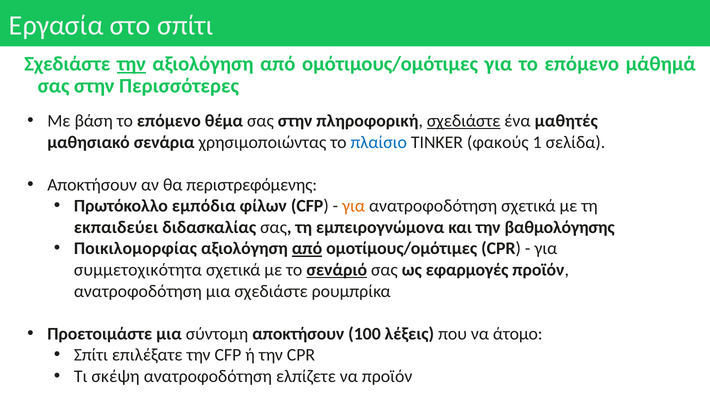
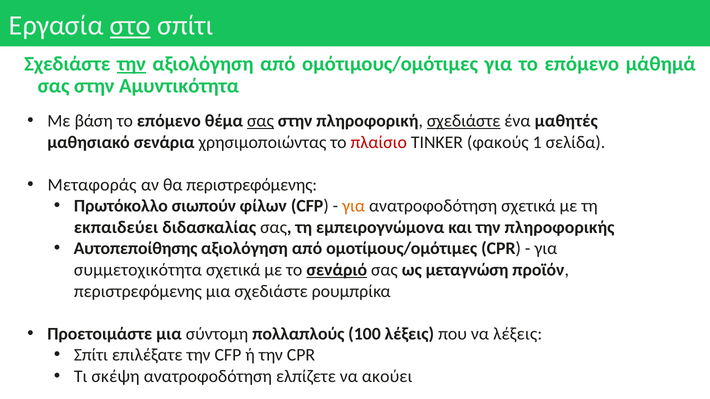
στο underline: none -> present
Περισσότερες: Περισσότερες -> Αμυντικότητα
σας at (260, 121) underline: none -> present
πλαίσιο colour: blue -> red
Αποκτήσουν at (92, 185): Αποκτήσουν -> Μεταφοράς
εμπόδια: εμπόδια -> σιωπούν
βαθμολόγησης: βαθμολόγησης -> πληροφορικής
Ποικιλομορφίας: Ποικιλομορφίας -> Αυτοπεποίθησης
από at (307, 249) underline: present -> none
εφαρμογές: εφαρμογές -> μεταγνώση
ανατροφοδότηση at (138, 291): ανατροφοδότηση -> περιστρεφόμενης
σύντομη αποκτήσουν: αποκτήσουν -> πολλαπλούς
να άτομο: άτομο -> λέξεις
να προϊόν: προϊόν -> ακούει
